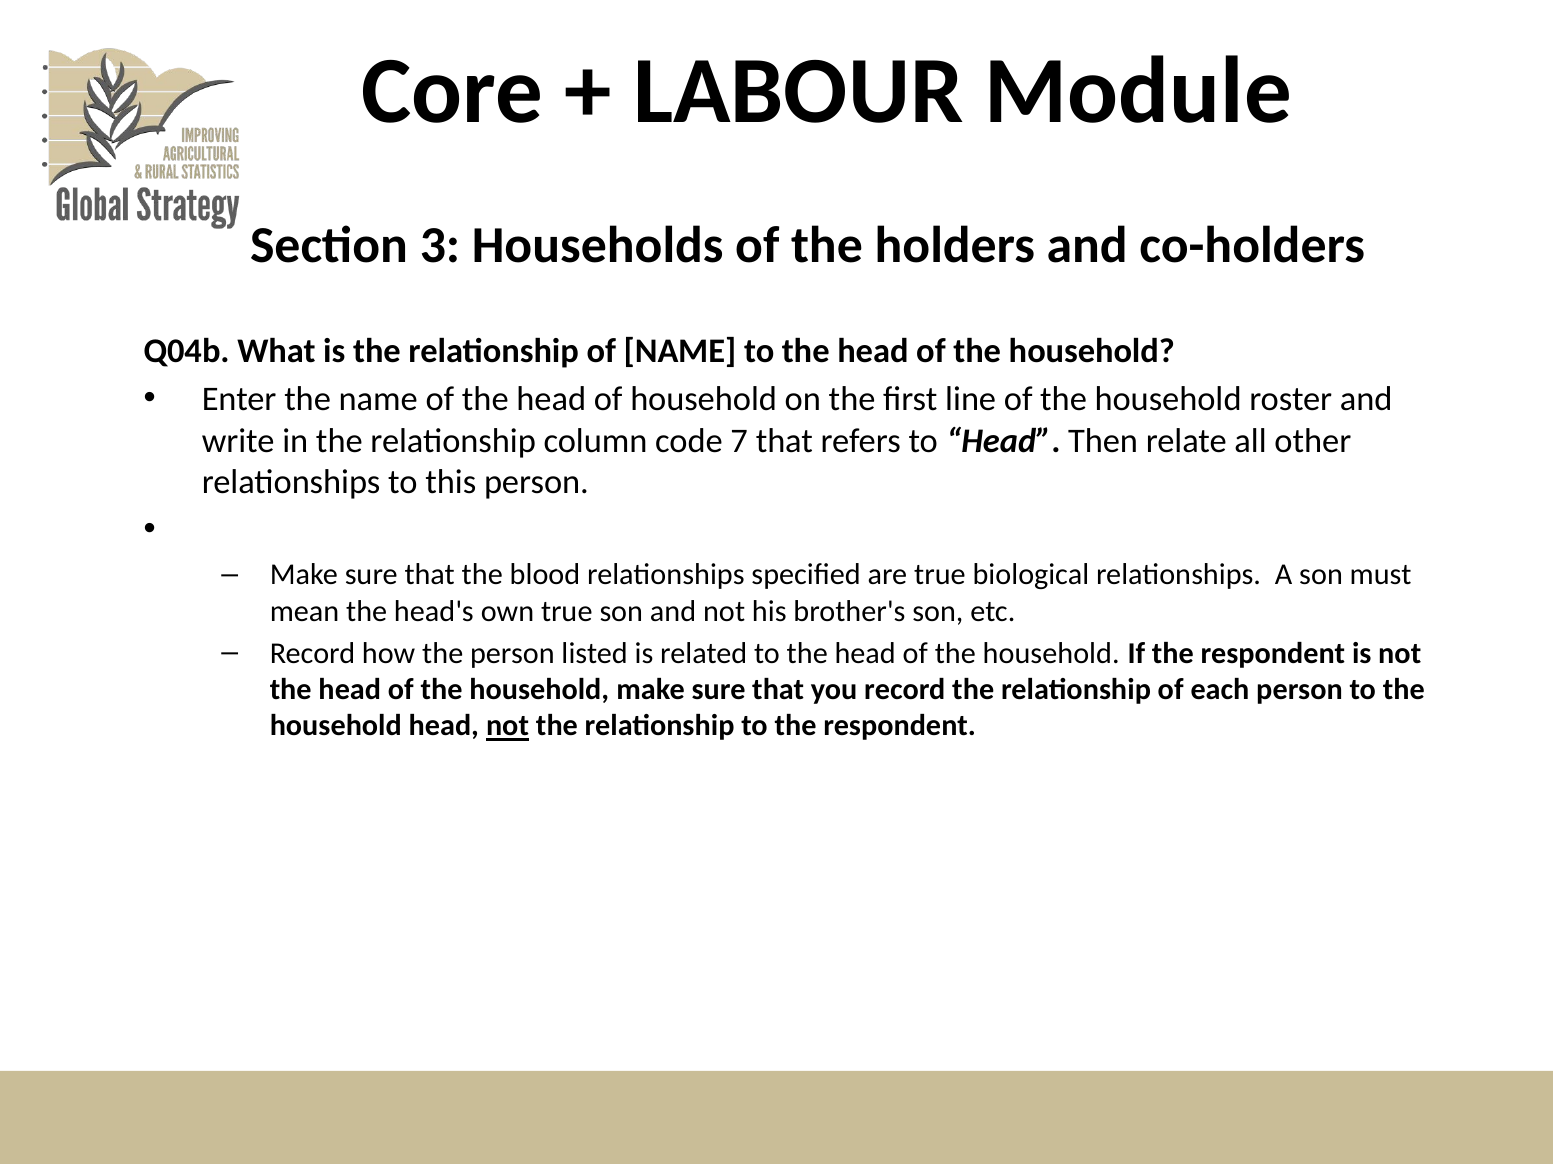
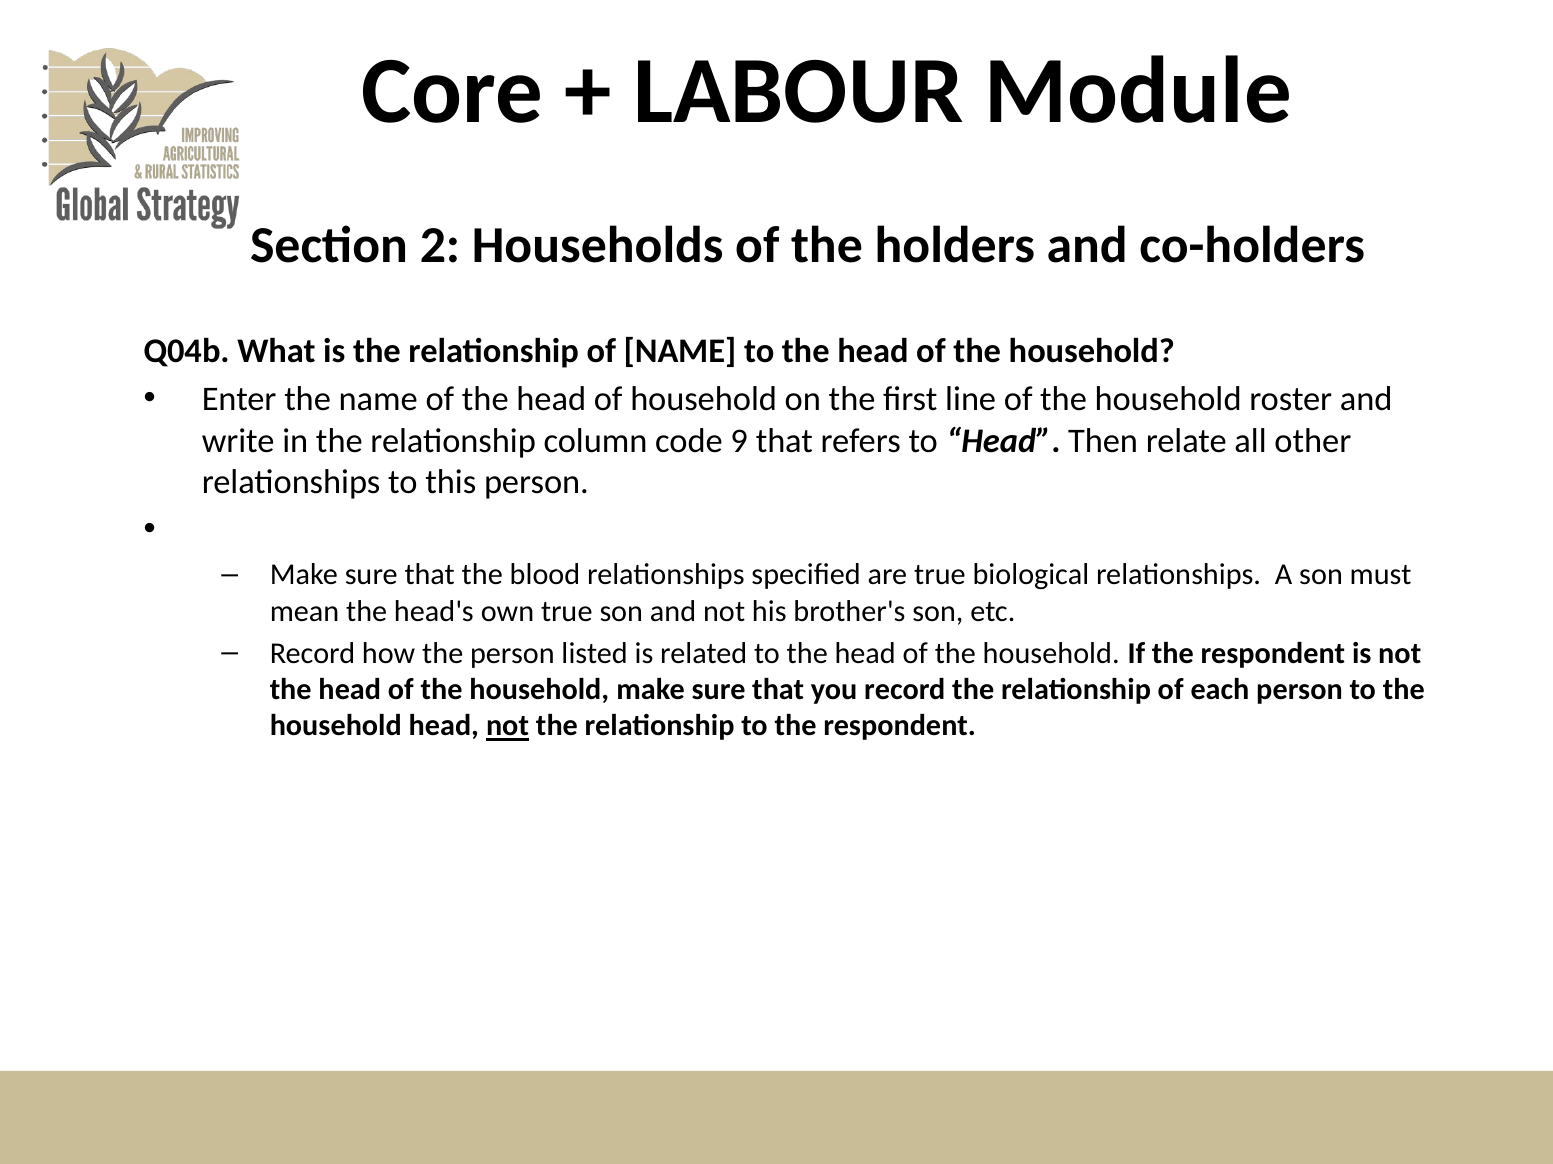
3: 3 -> 2
7: 7 -> 9
